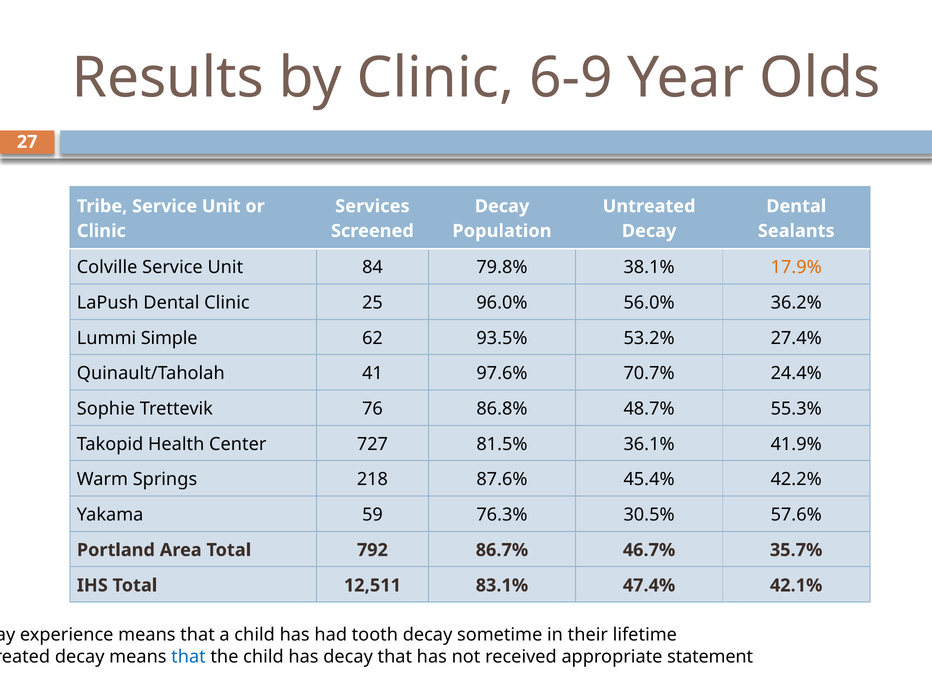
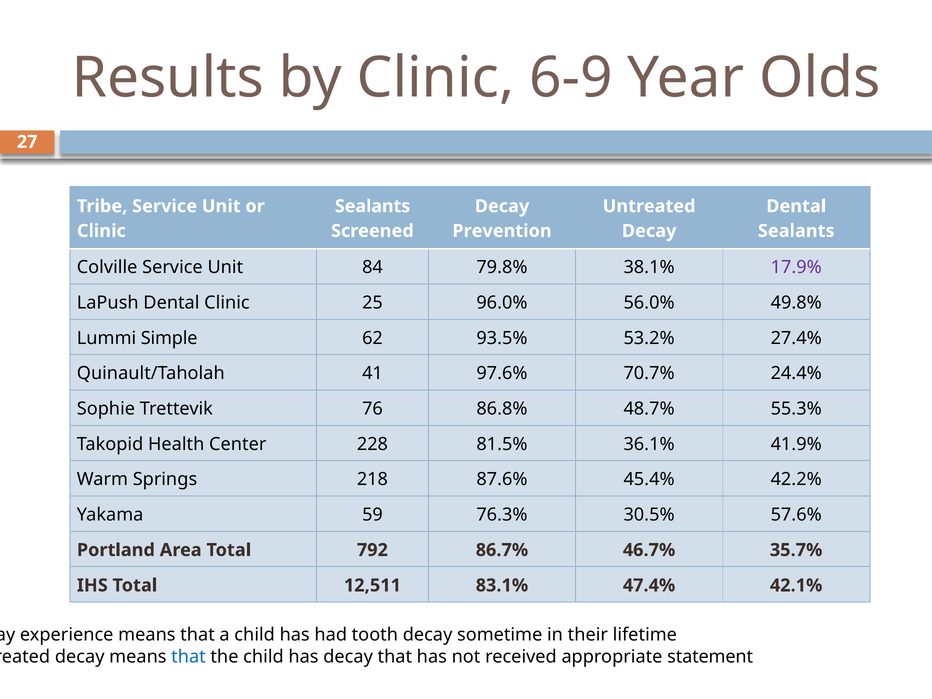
Services at (372, 206): Services -> Sealants
Population: Population -> Prevention
17.9% colour: orange -> purple
36.2%: 36.2% -> 49.8%
727: 727 -> 228
